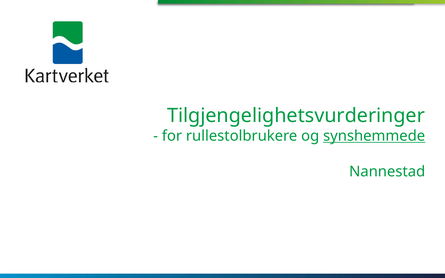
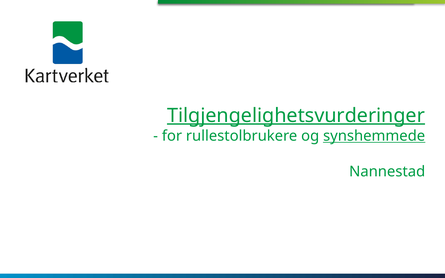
Tilgjengelighetsvurderinger underline: none -> present
